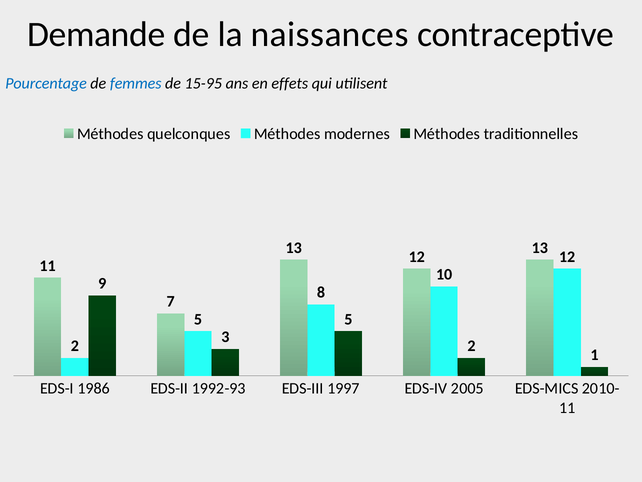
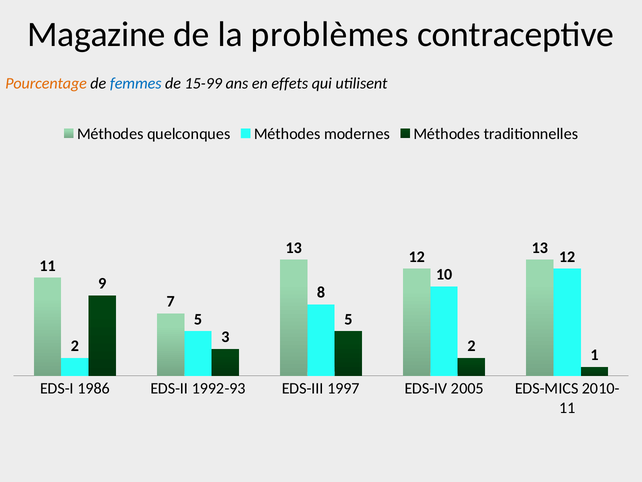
Demande: Demande -> Magazine
naissances: naissances -> problèmes
Pourcentage colour: blue -> orange
15-95: 15-95 -> 15-99
